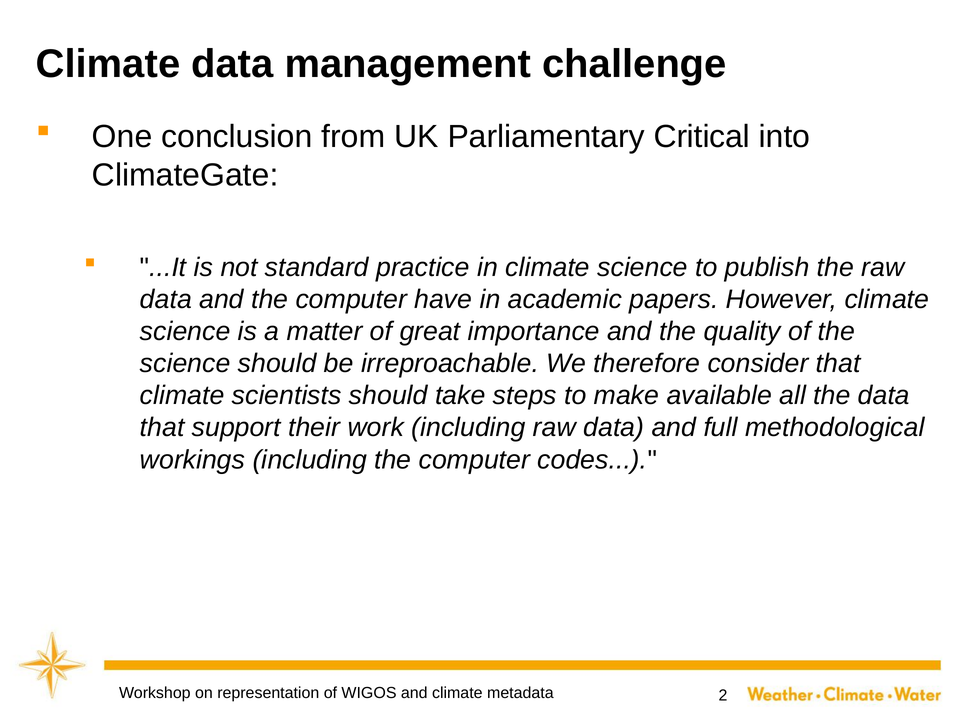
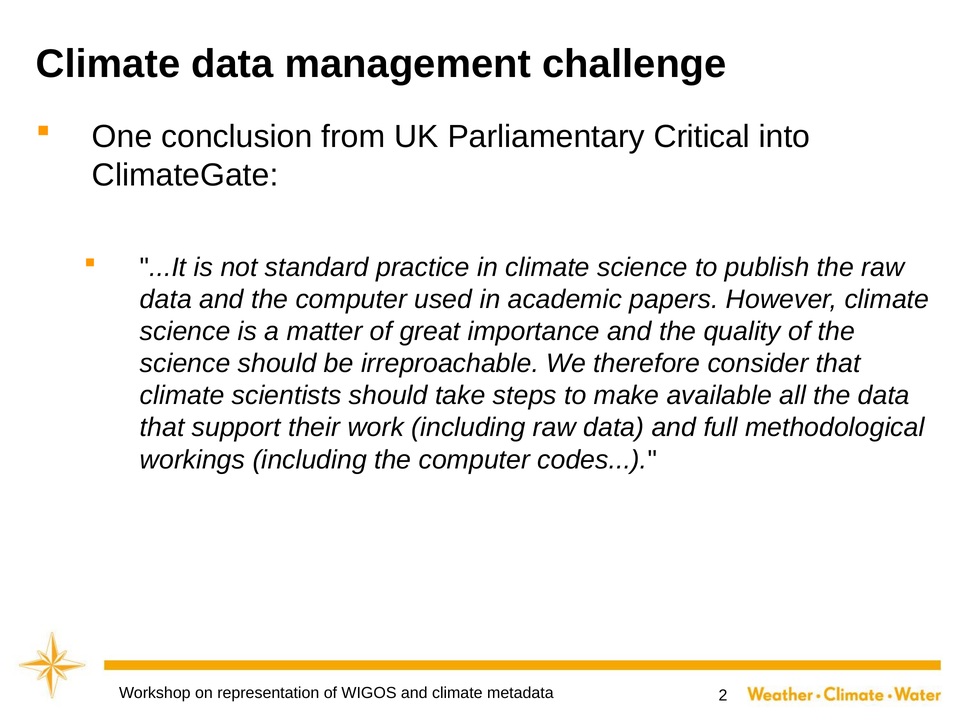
have: have -> used
